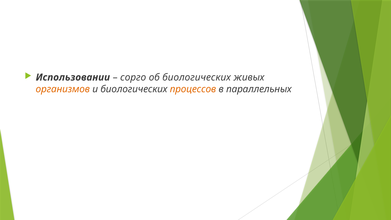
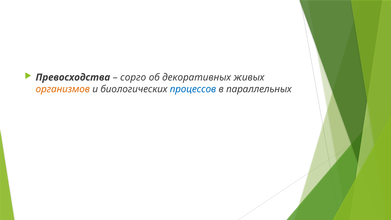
Использовании: Использовании -> Превосходства
об биологических: биологических -> декоративных
процессов colour: orange -> blue
